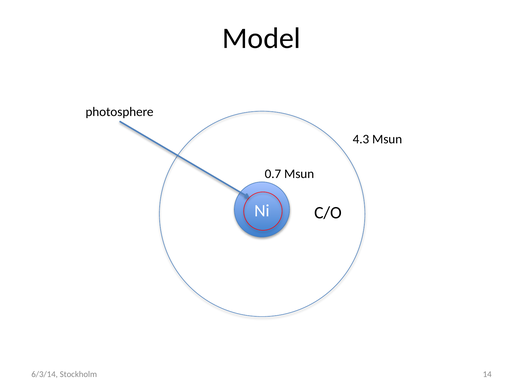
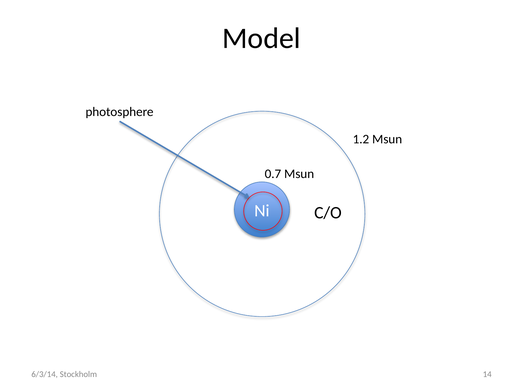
4.3: 4.3 -> 1.2
